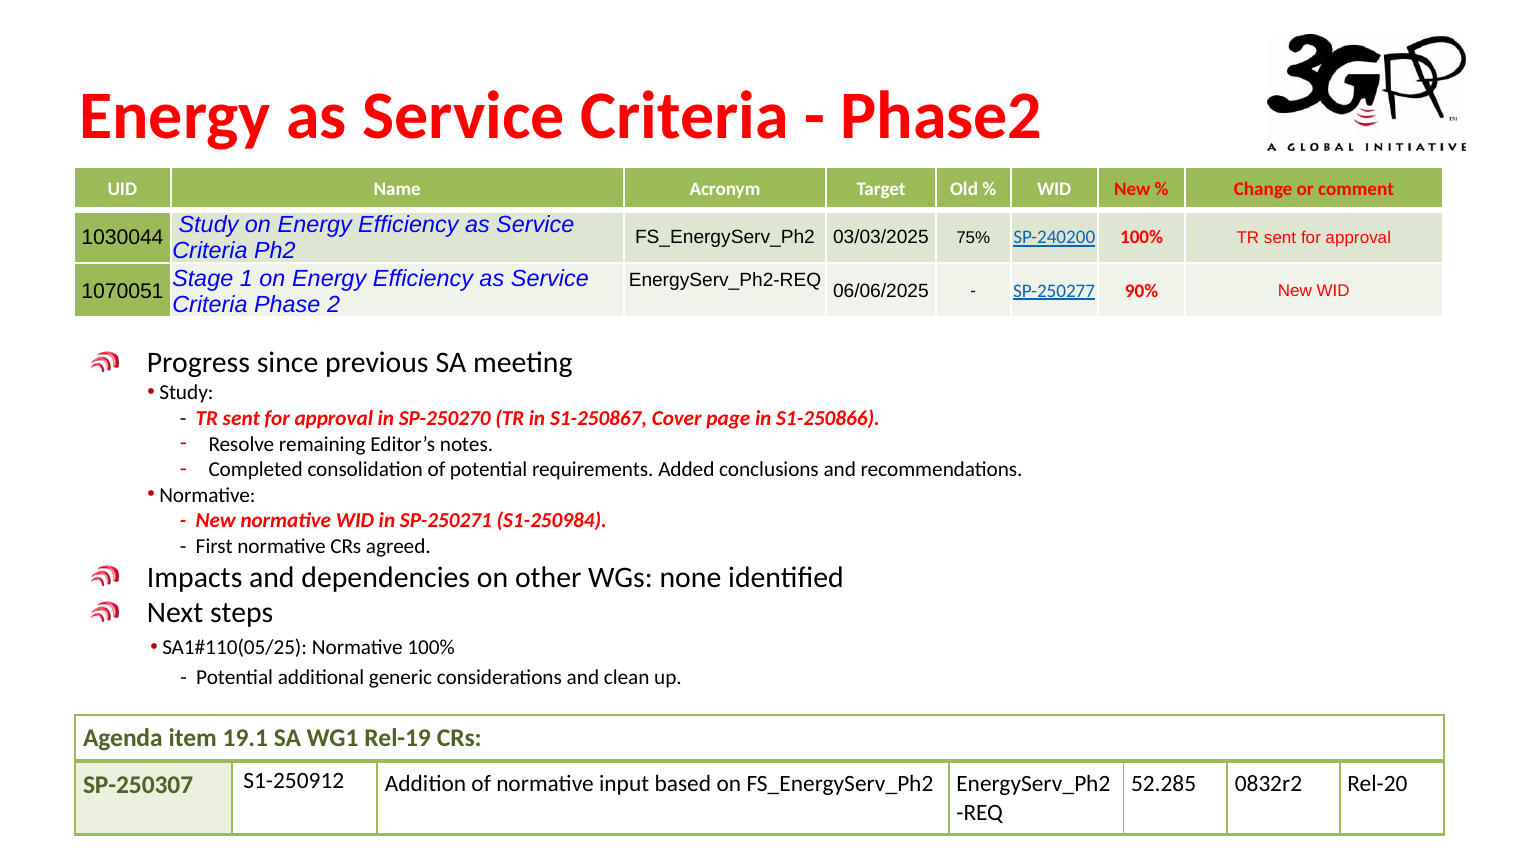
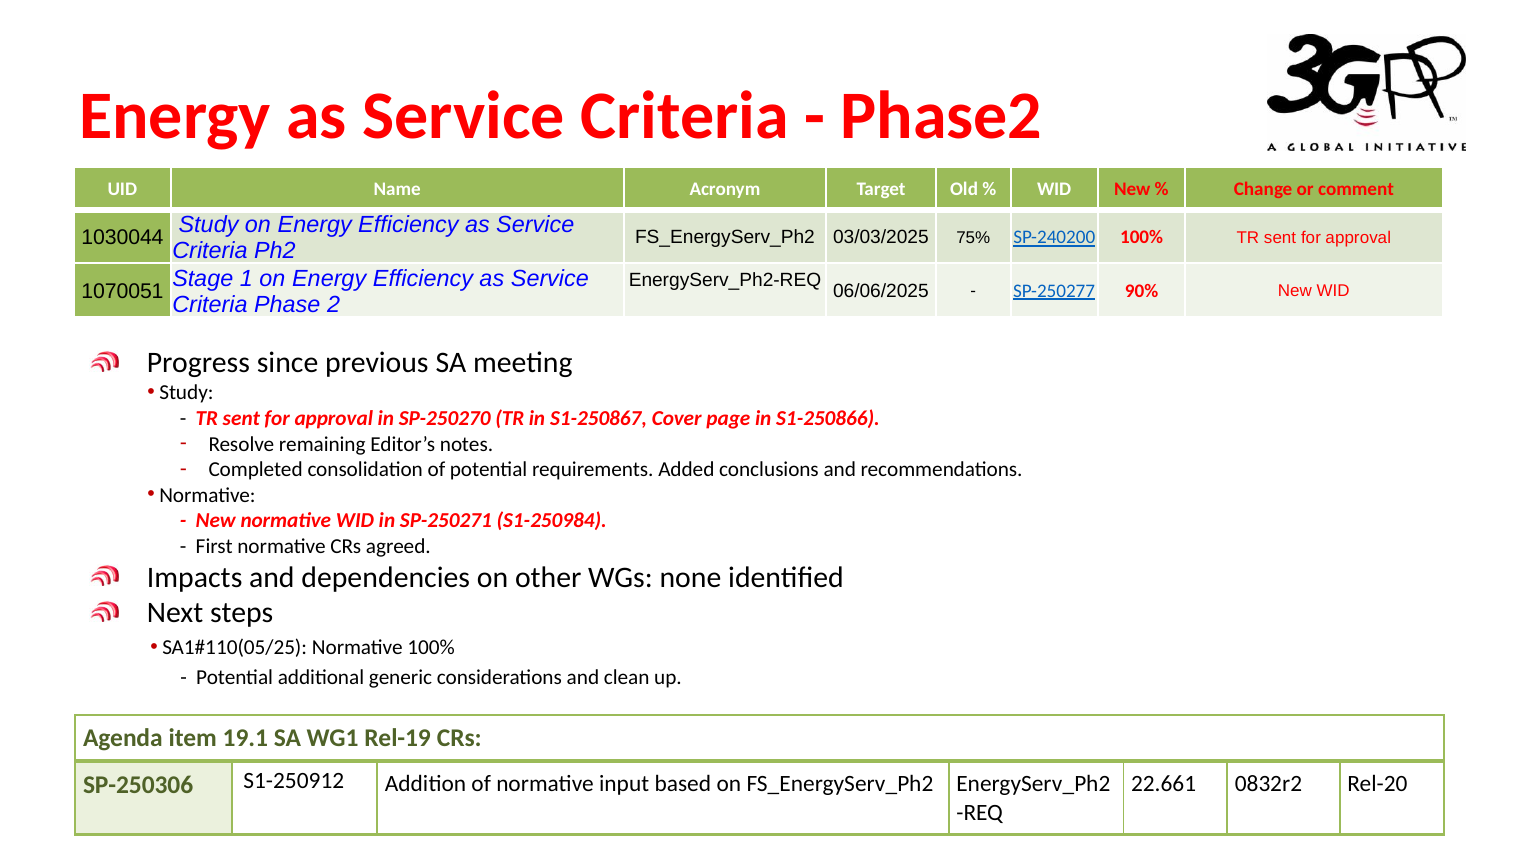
52.285: 52.285 -> 22.661
SP-250307: SP-250307 -> SP-250306
